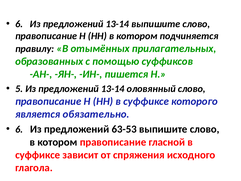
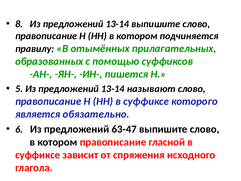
6 at (19, 24): 6 -> 8
оловянный: оловянный -> называют
63-53: 63-53 -> 63-47
